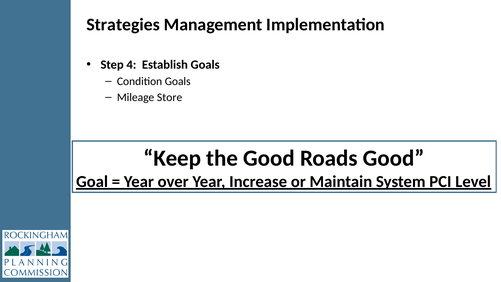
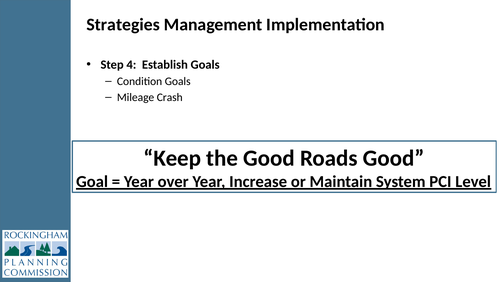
Store: Store -> Crash
